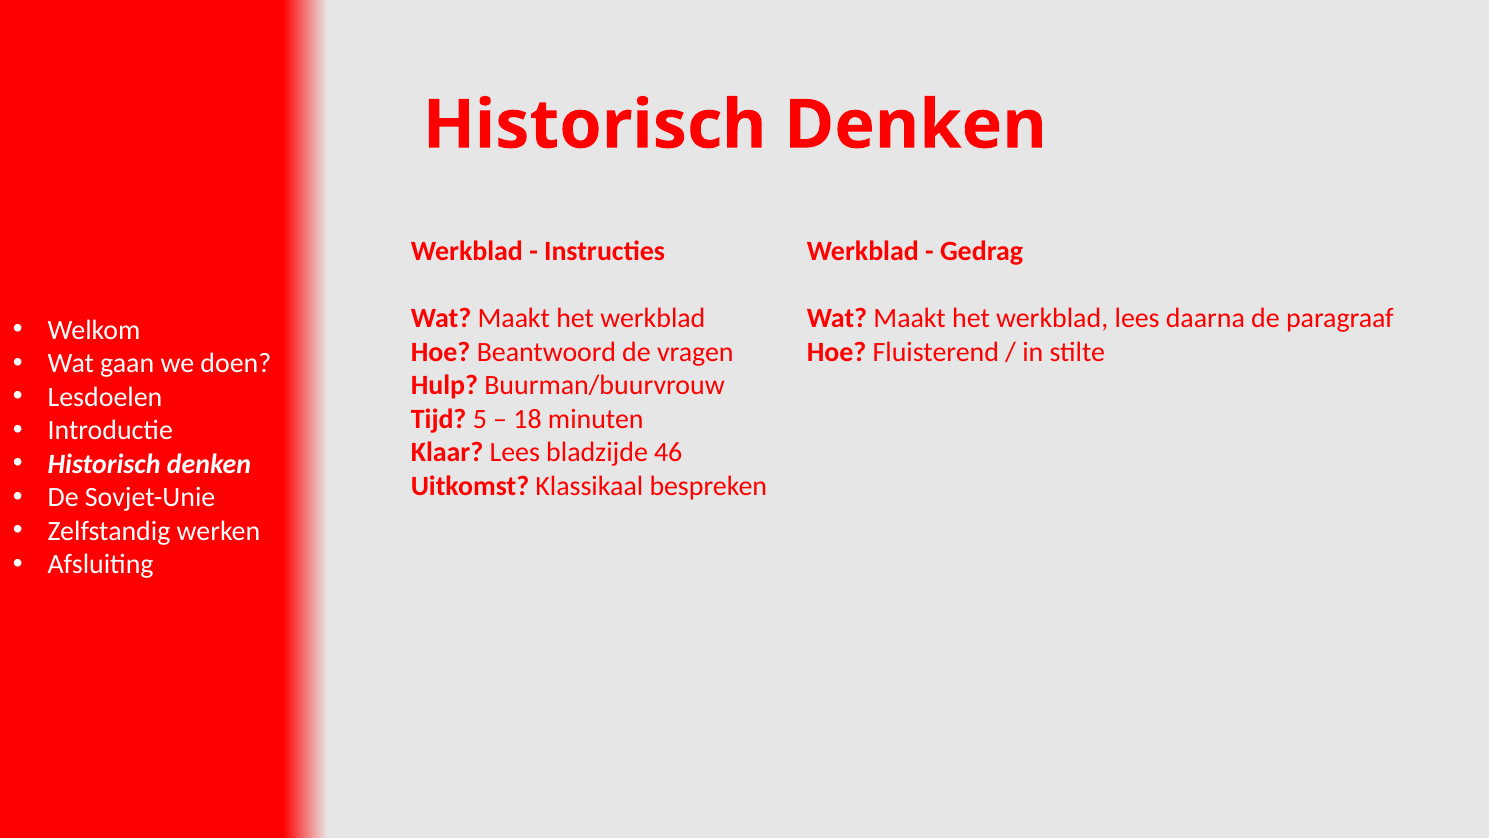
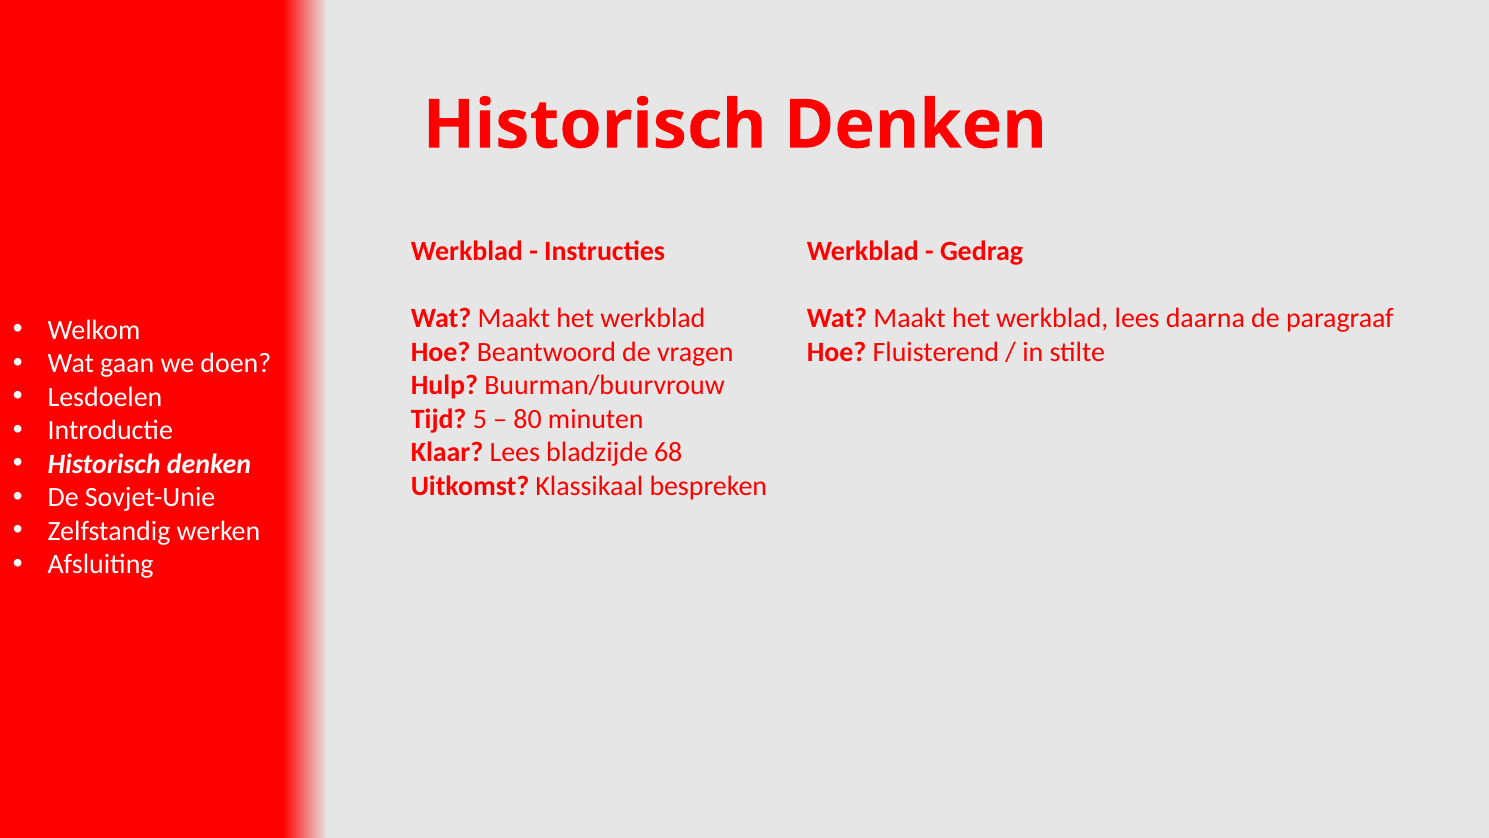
18: 18 -> 80
46: 46 -> 68
